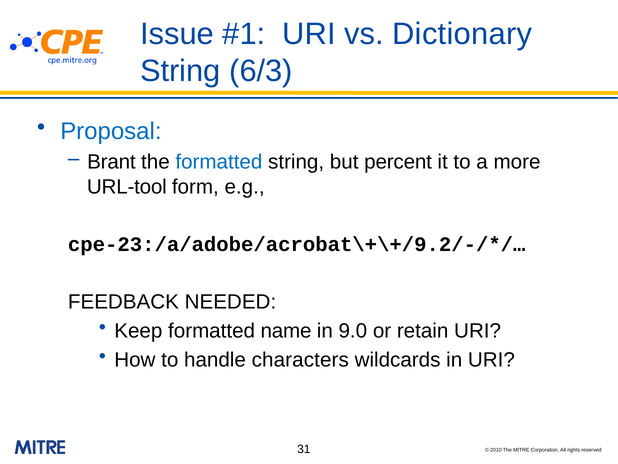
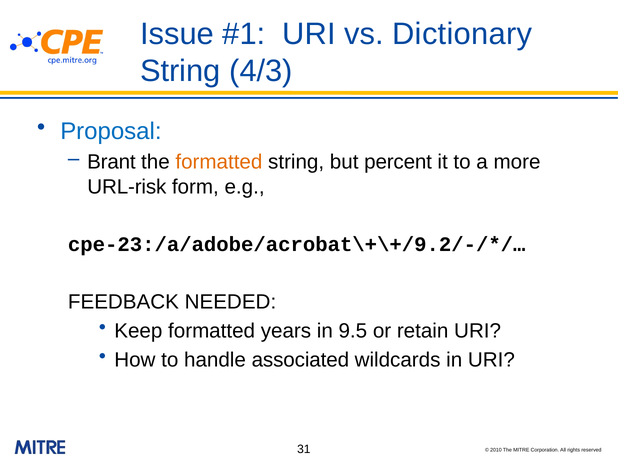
6/3: 6/3 -> 4/3
formatted at (219, 162) colour: blue -> orange
URL-tool: URL-tool -> URL-risk
name: name -> years
9.0: 9.0 -> 9.5
characters: characters -> associated
